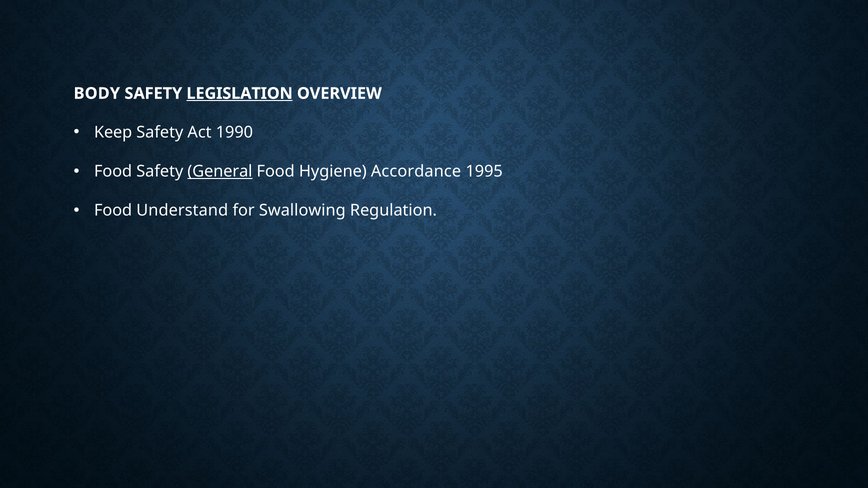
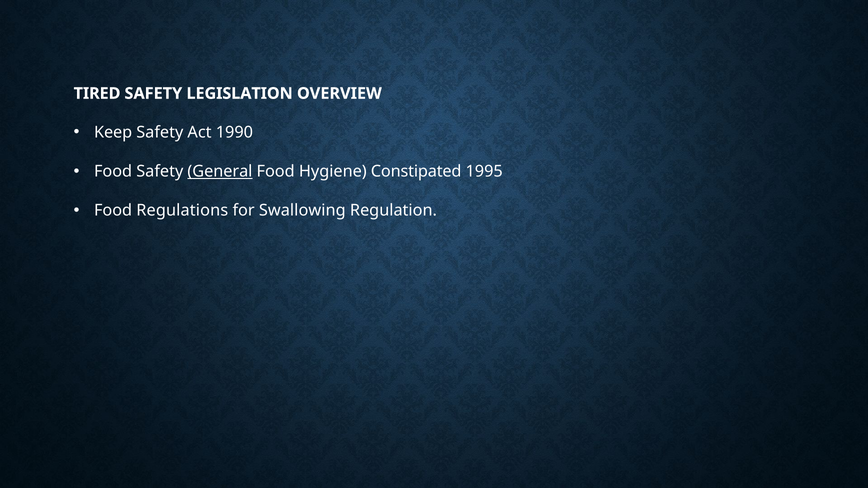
BODY: BODY -> TIRED
LEGISLATION underline: present -> none
Accordance: Accordance -> Constipated
Understand: Understand -> Regulations
